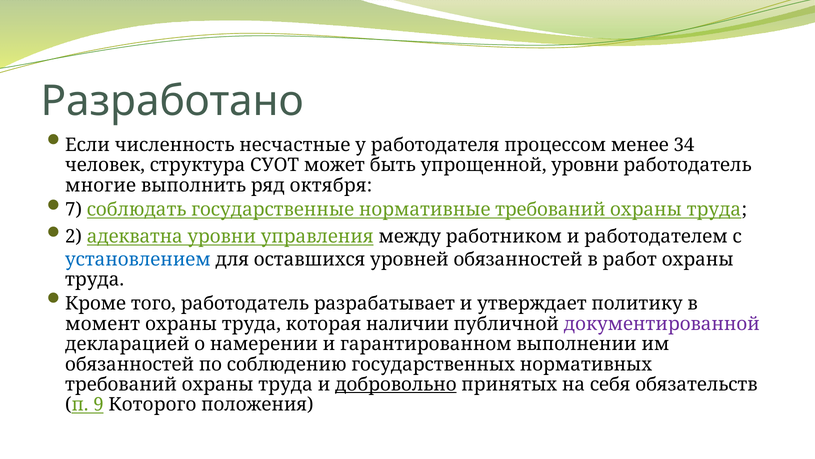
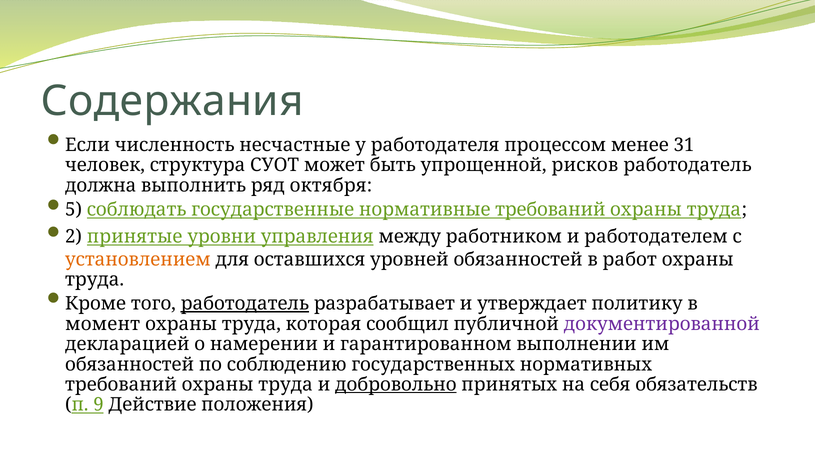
Разработано: Разработано -> Содержания
34: 34 -> 31
упрощенной уровни: уровни -> рисков
многие: многие -> должна
7: 7 -> 5
адекватна: адекватна -> принятые
установлением colour: blue -> orange
работодатель at (245, 303) underline: none -> present
наличии: наличии -> сообщил
Которого: Которого -> Действие
